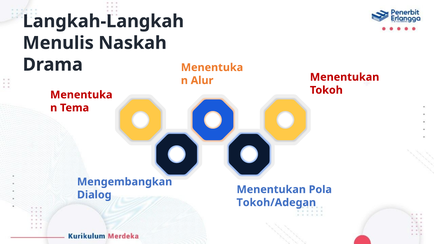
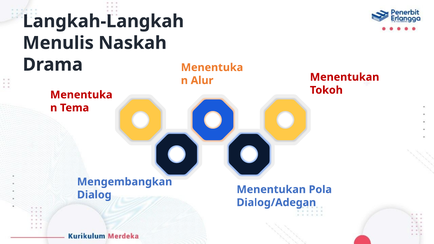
Tokoh/Adegan: Tokoh/Adegan -> Dialog/Adegan
